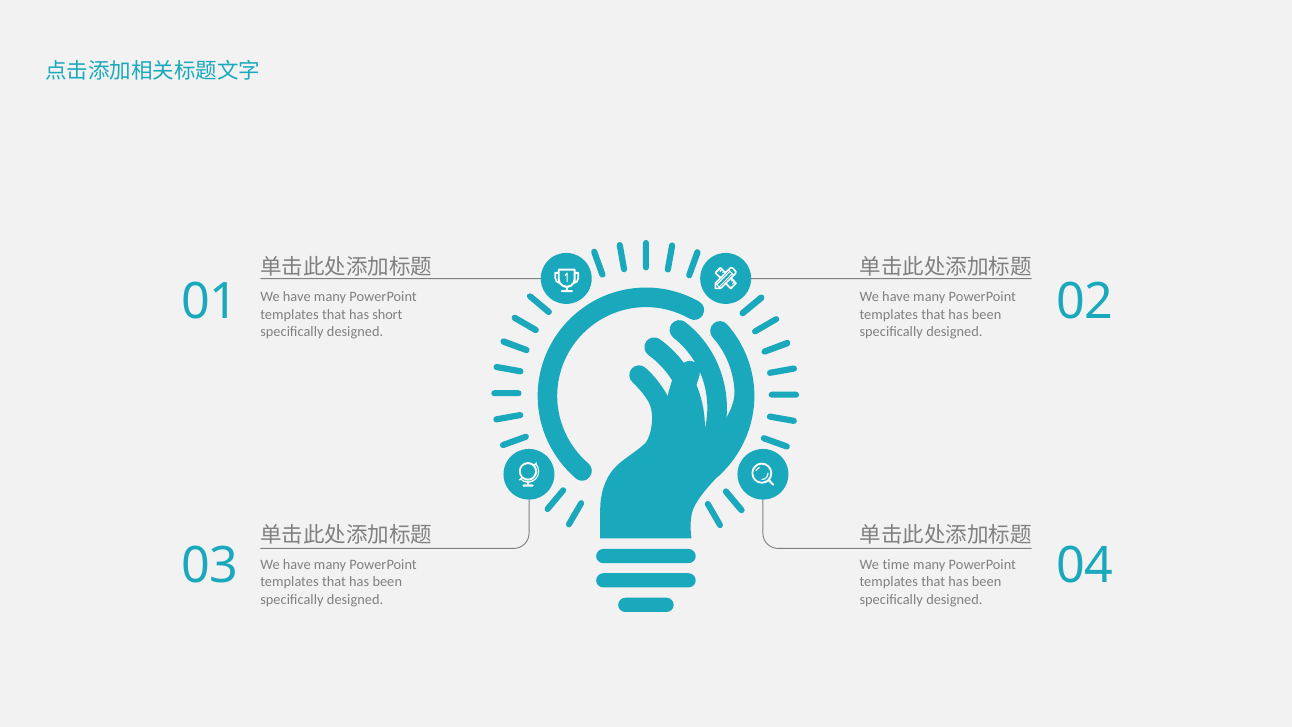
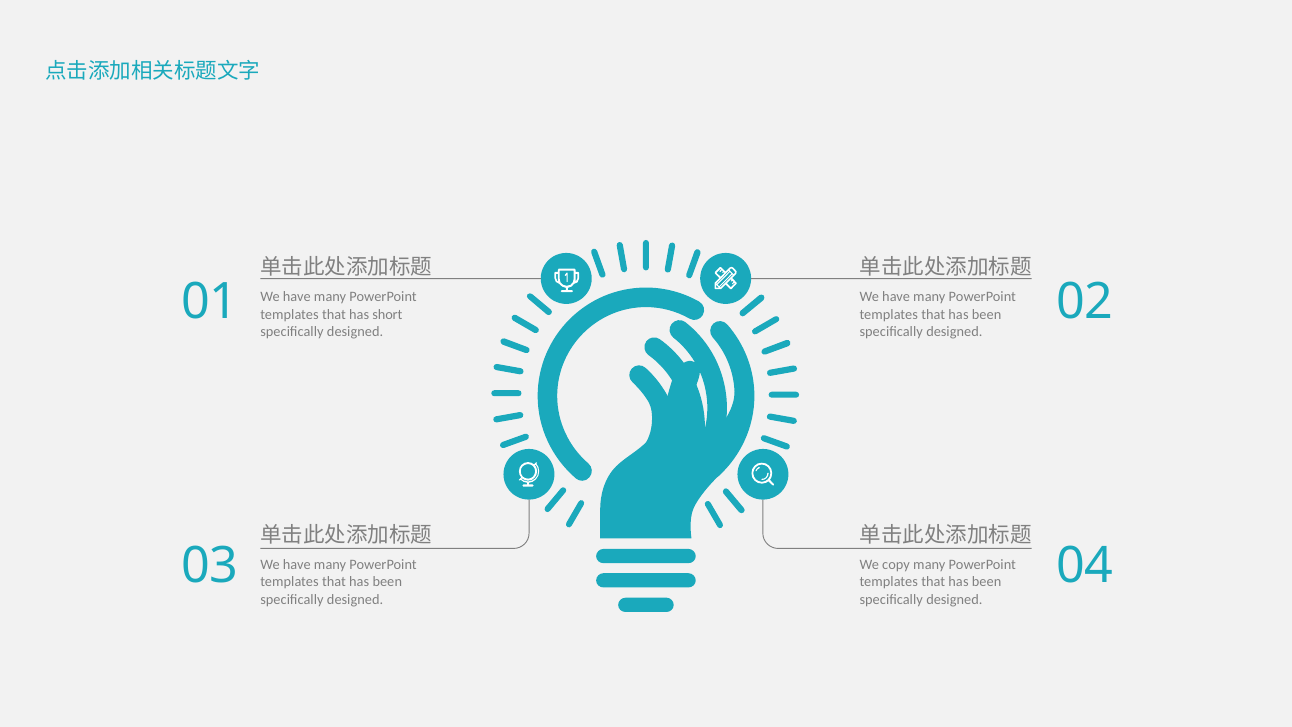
time: time -> copy
